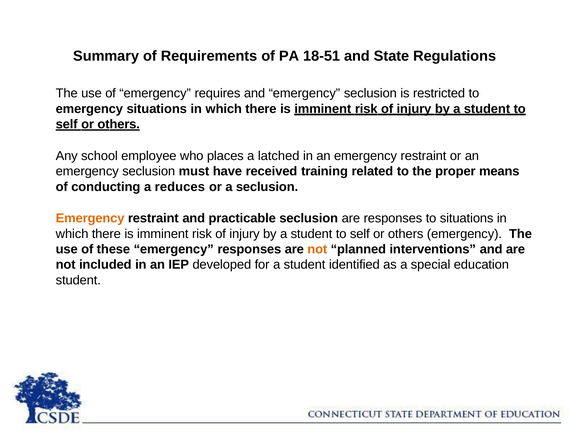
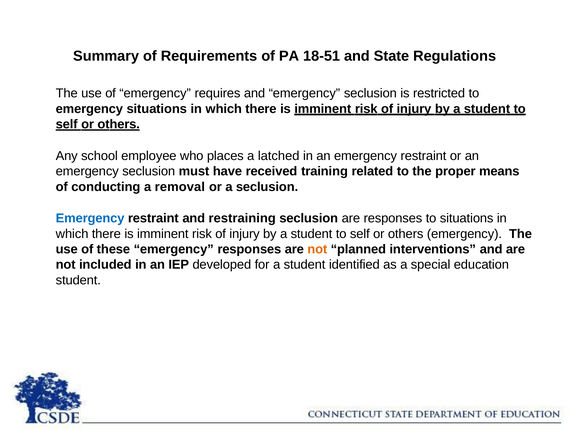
reduces: reduces -> removal
Emergency at (90, 219) colour: orange -> blue
practicable: practicable -> restraining
